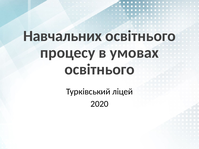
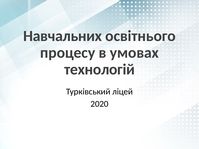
освітнього at (100, 70): освітнього -> технологій
